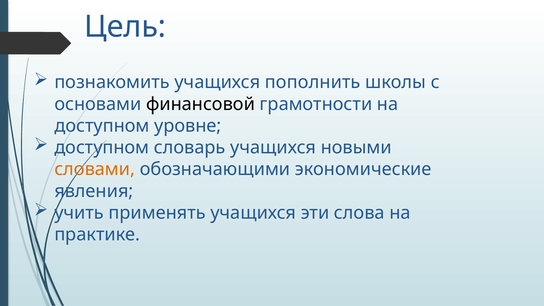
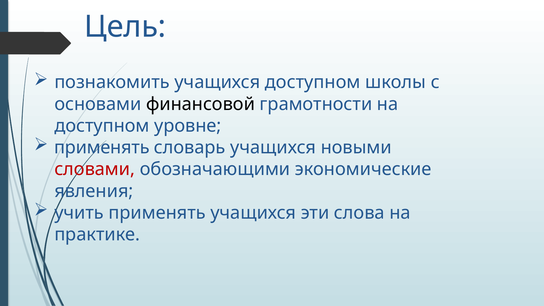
учащихся пополнить: пополнить -> доступном
доступном at (102, 148): доступном -> применять
словами colour: orange -> red
